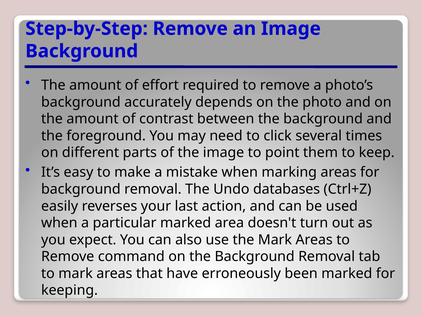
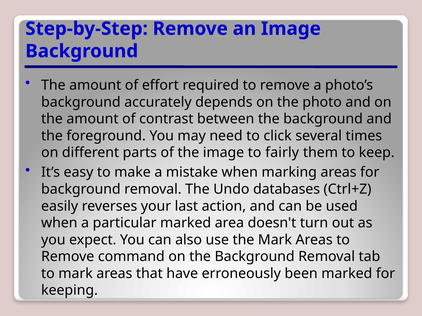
point: point -> fairly
